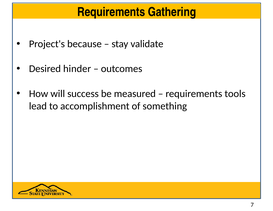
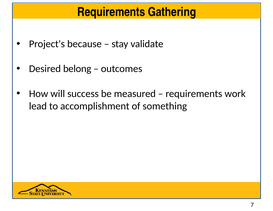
hinder: hinder -> belong
tools: tools -> work
